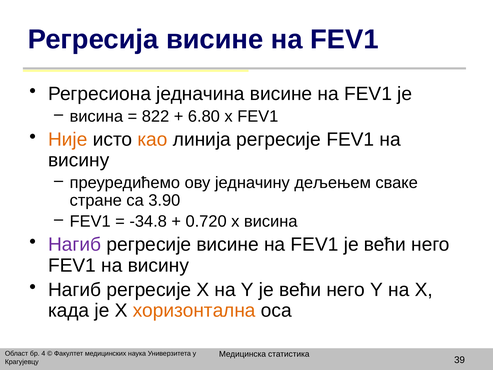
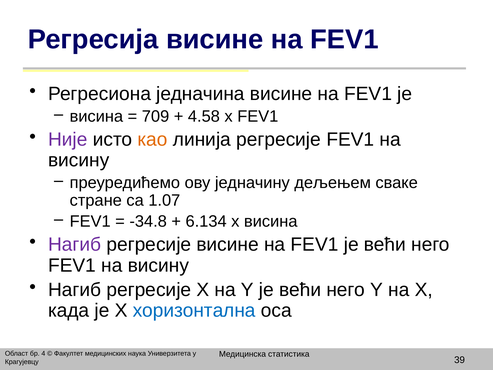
822: 822 -> 709
6.80: 6.80 -> 4.58
Није colour: orange -> purple
3.90: 3.90 -> 1.07
0.720: 0.720 -> 6.134
хоризонтална colour: orange -> blue
